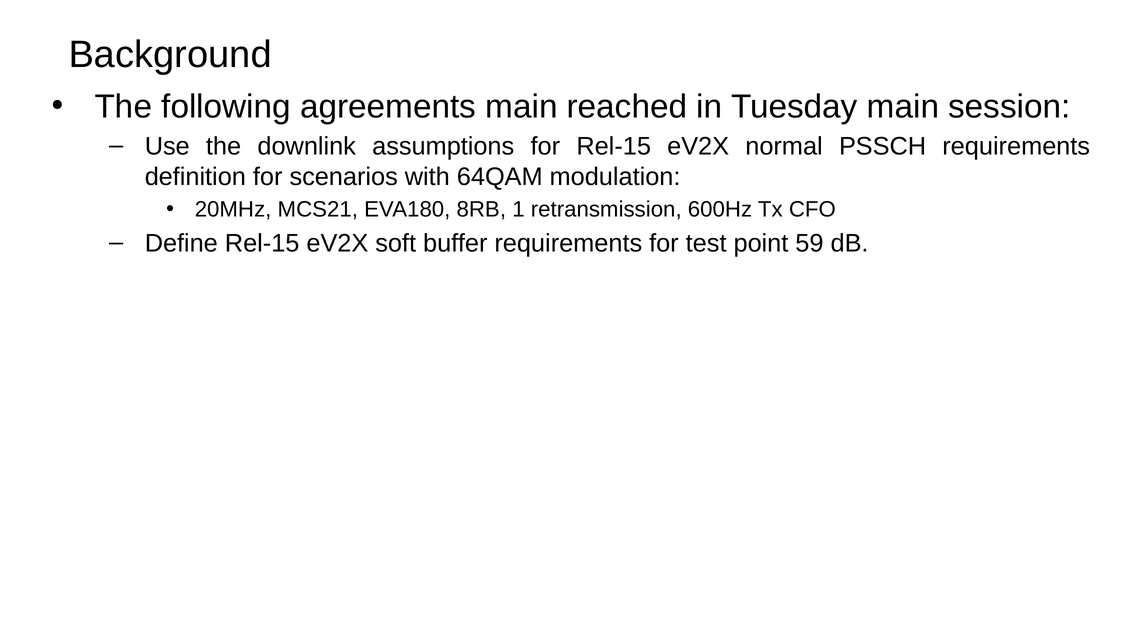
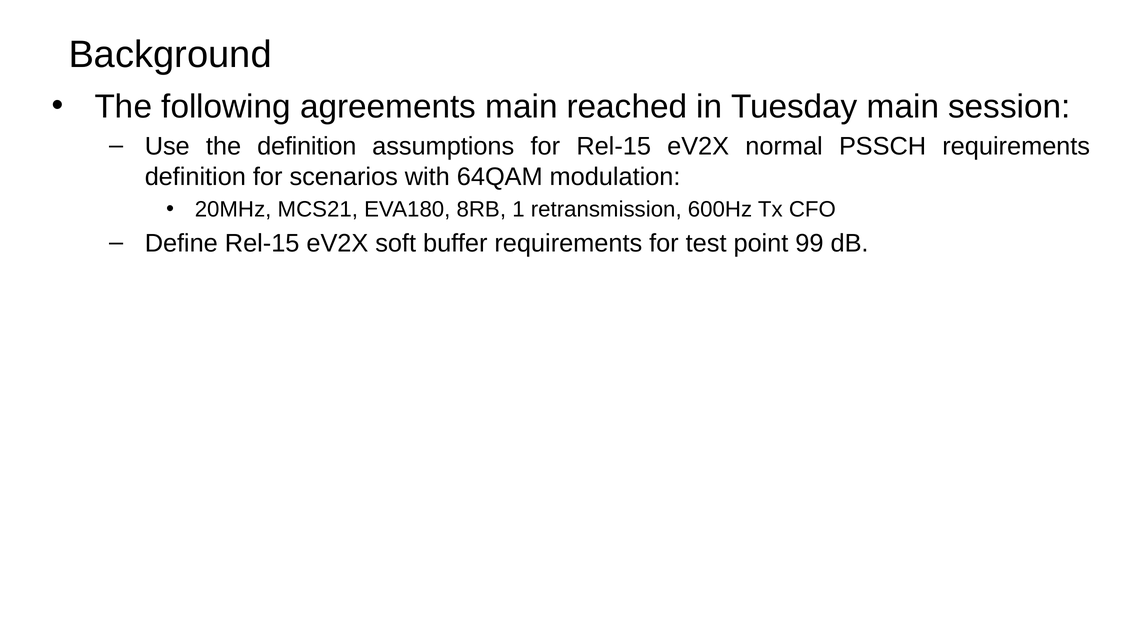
the downlink: downlink -> definition
59: 59 -> 99
